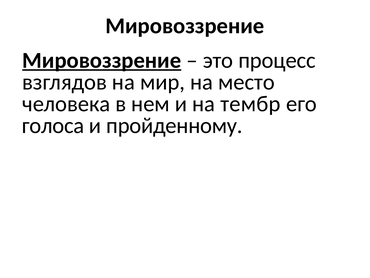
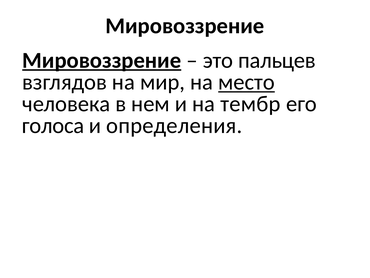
процесс: процесс -> пальцев
место underline: none -> present
пройденному: пройденному -> определения
